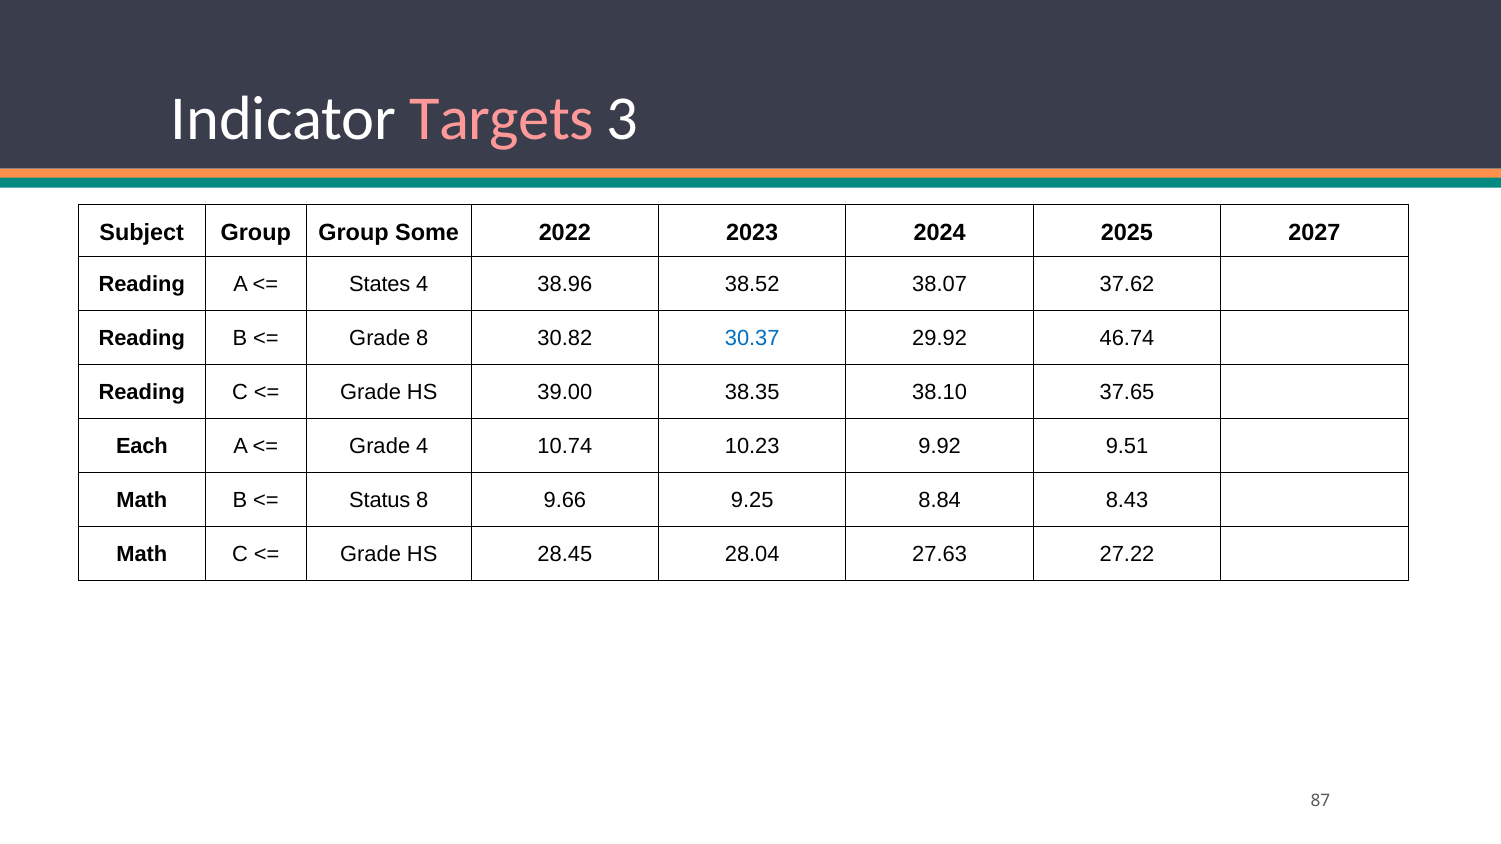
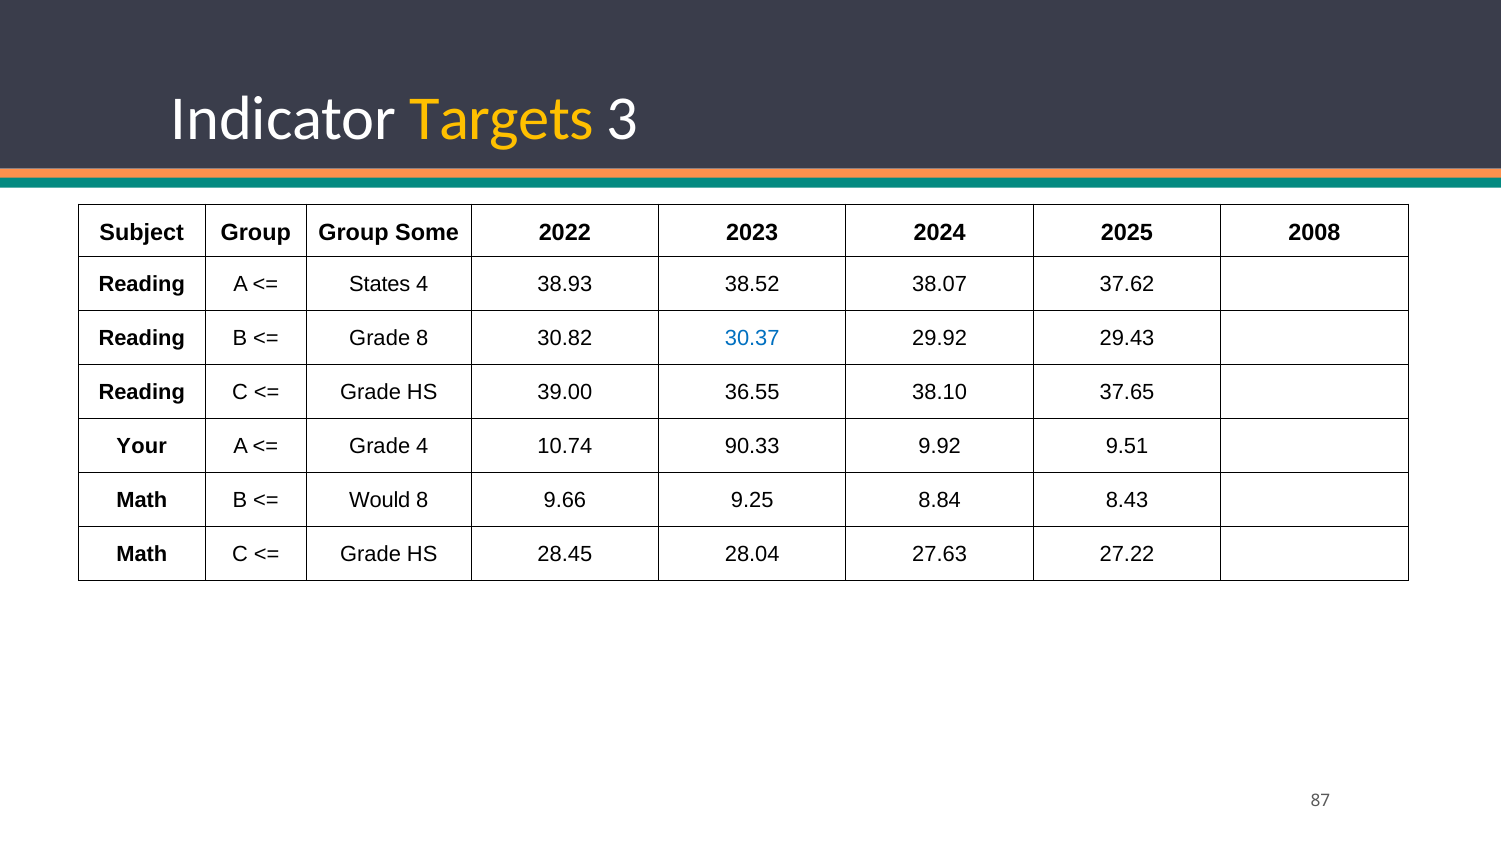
Targets colour: pink -> yellow
2027: 2027 -> 2008
38.96: 38.96 -> 38.93
46.74: 46.74 -> 29.43
38.35: 38.35 -> 36.55
Each: Each -> Your
10.23: 10.23 -> 90.33
Status: Status -> Would
